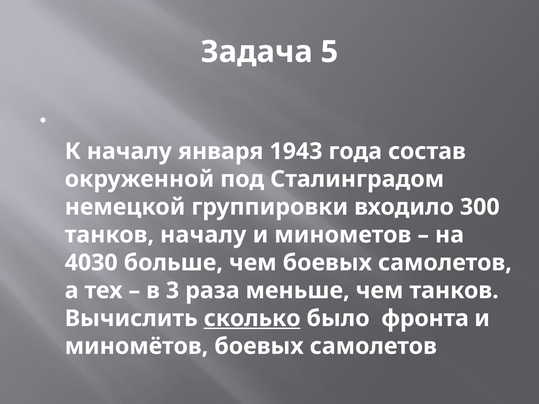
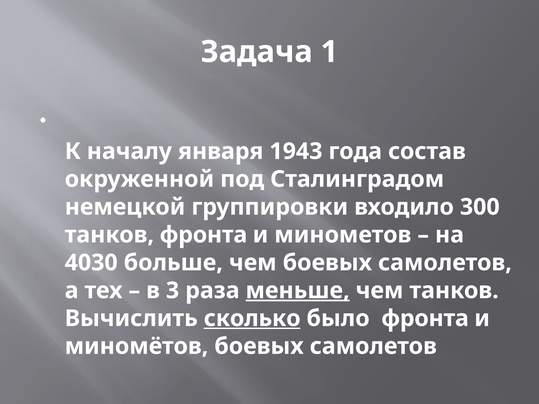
5: 5 -> 1
танков началу: началу -> фронта
меньше underline: none -> present
